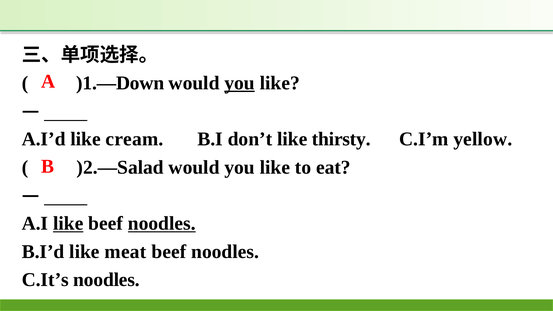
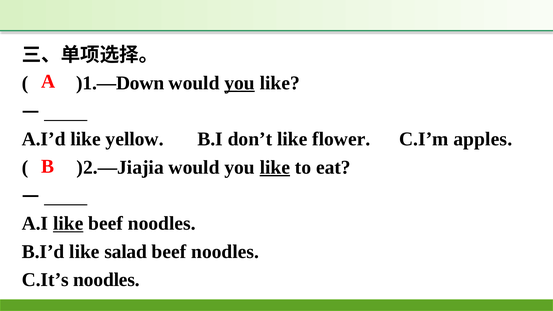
cream: cream -> yellow
thirsty: thirsty -> flower
yellow: yellow -> apples
)2.—Salad: )2.—Salad -> )2.—Jiajia
like at (275, 167) underline: none -> present
noodles at (162, 223) underline: present -> none
meat: meat -> salad
